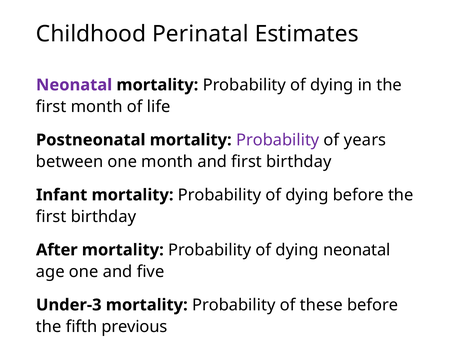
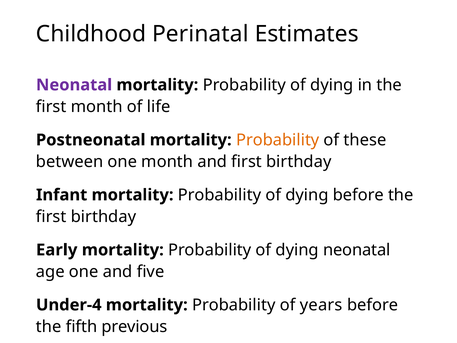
Probability at (278, 140) colour: purple -> orange
years: years -> these
After: After -> Early
Under-3: Under-3 -> Under-4
these: these -> years
